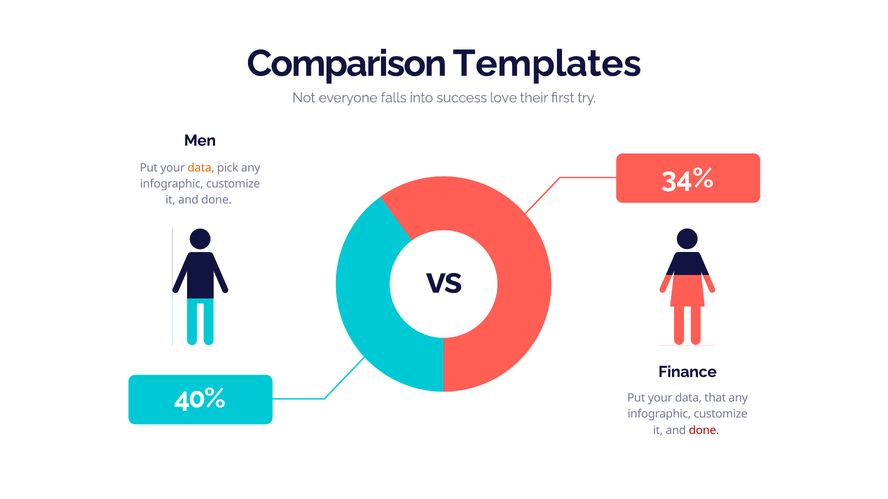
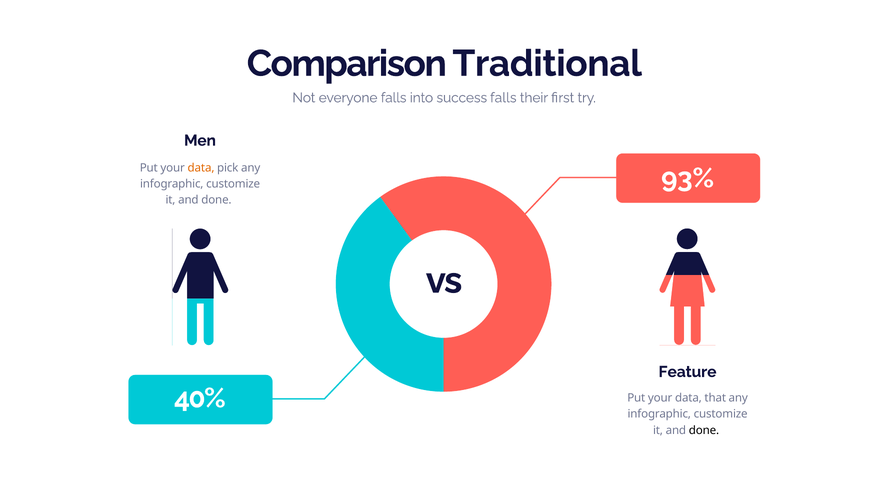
Templates: Templates -> Traditional
success love: love -> falls
34%: 34% -> 93%
Finance: Finance -> Feature
done at (704, 431) colour: red -> black
